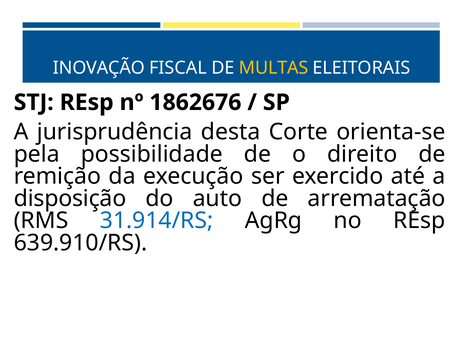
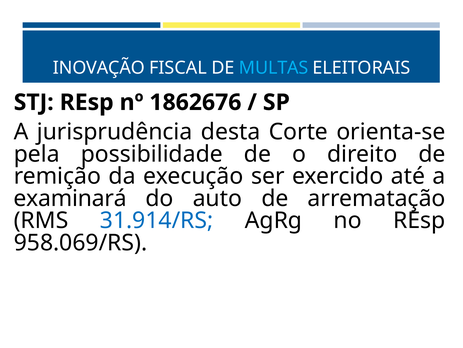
MULTAS colour: yellow -> light blue
disposição: disposição -> examinará
639.910/RS: 639.910/RS -> 958.069/RS
